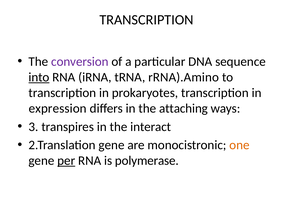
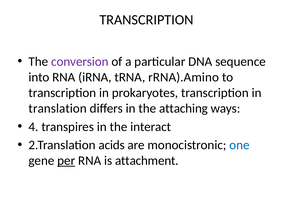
into underline: present -> none
expression: expression -> translation
3: 3 -> 4
2.Translation gene: gene -> acids
one colour: orange -> blue
polymerase: polymerase -> attachment
